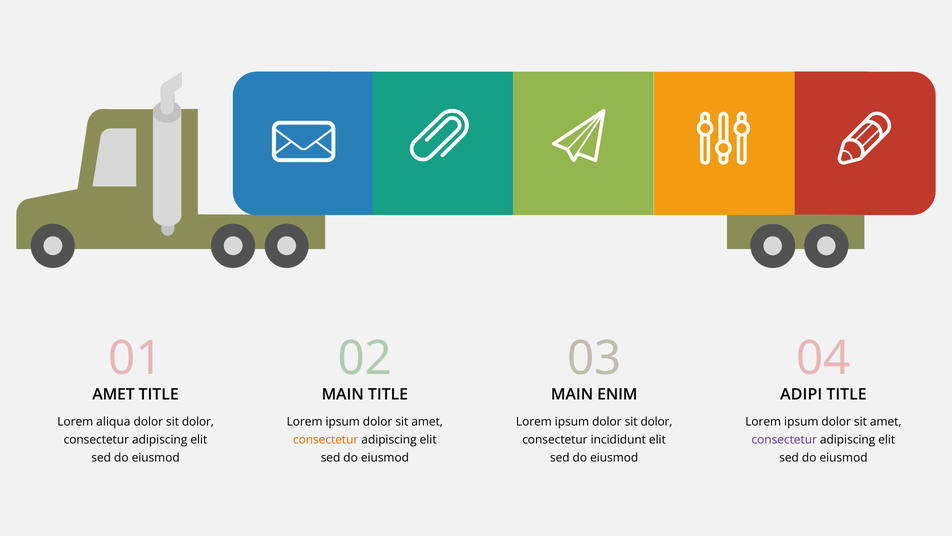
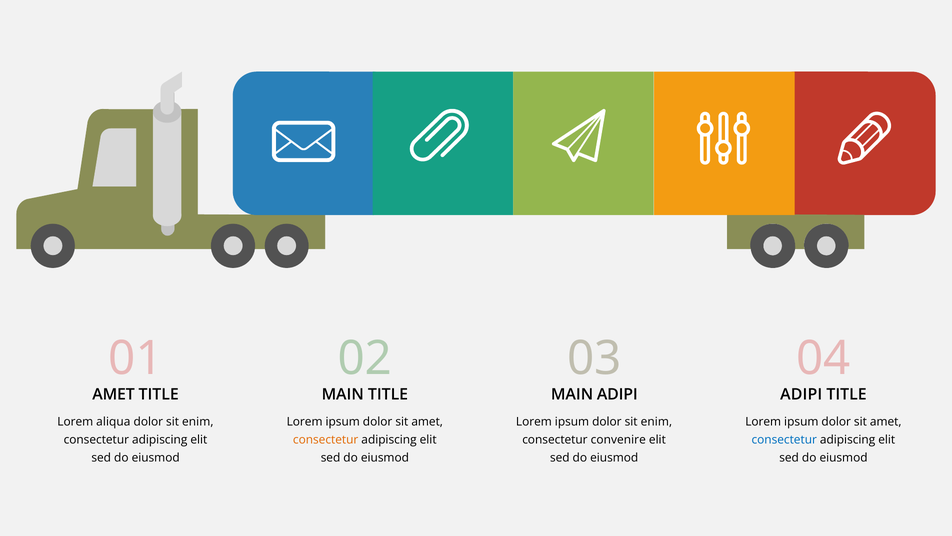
MAIN ENIM: ENIM -> ADIPI
dolor at (198, 422): dolor -> enim
ipsum dolor sit dolor: dolor -> enim
incididunt: incididunt -> convenire
consectetur at (784, 439) colour: purple -> blue
